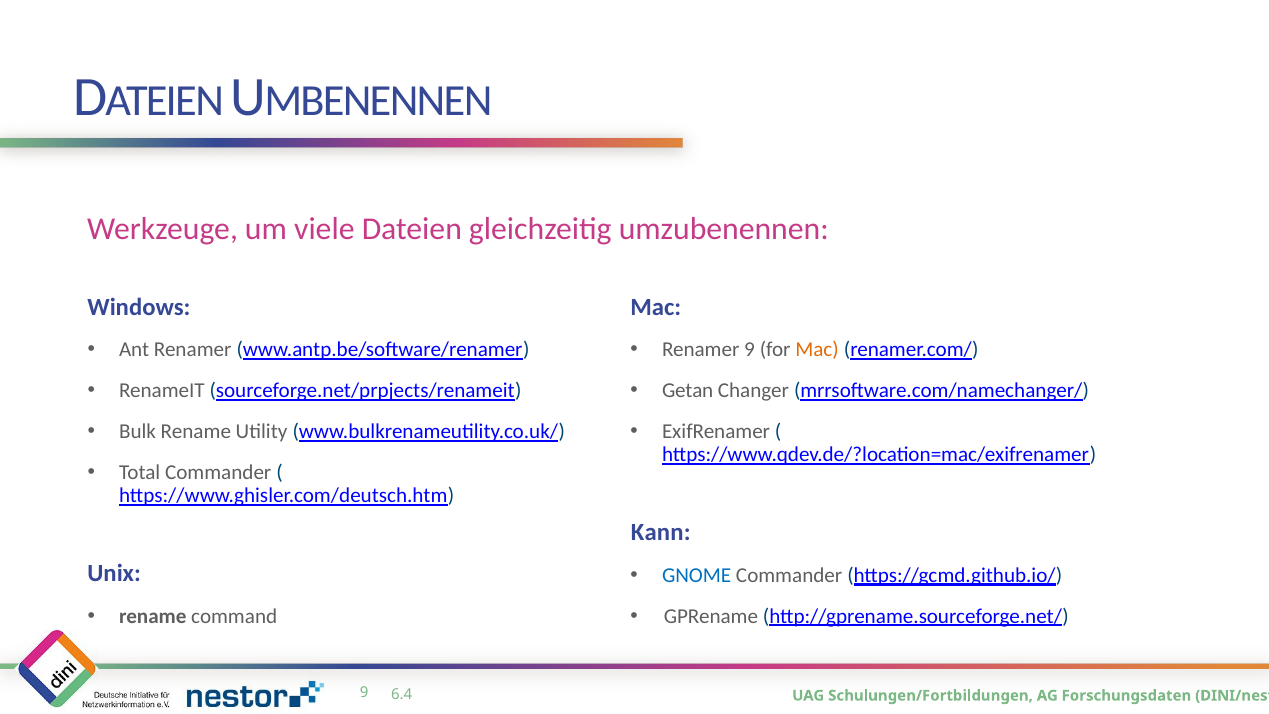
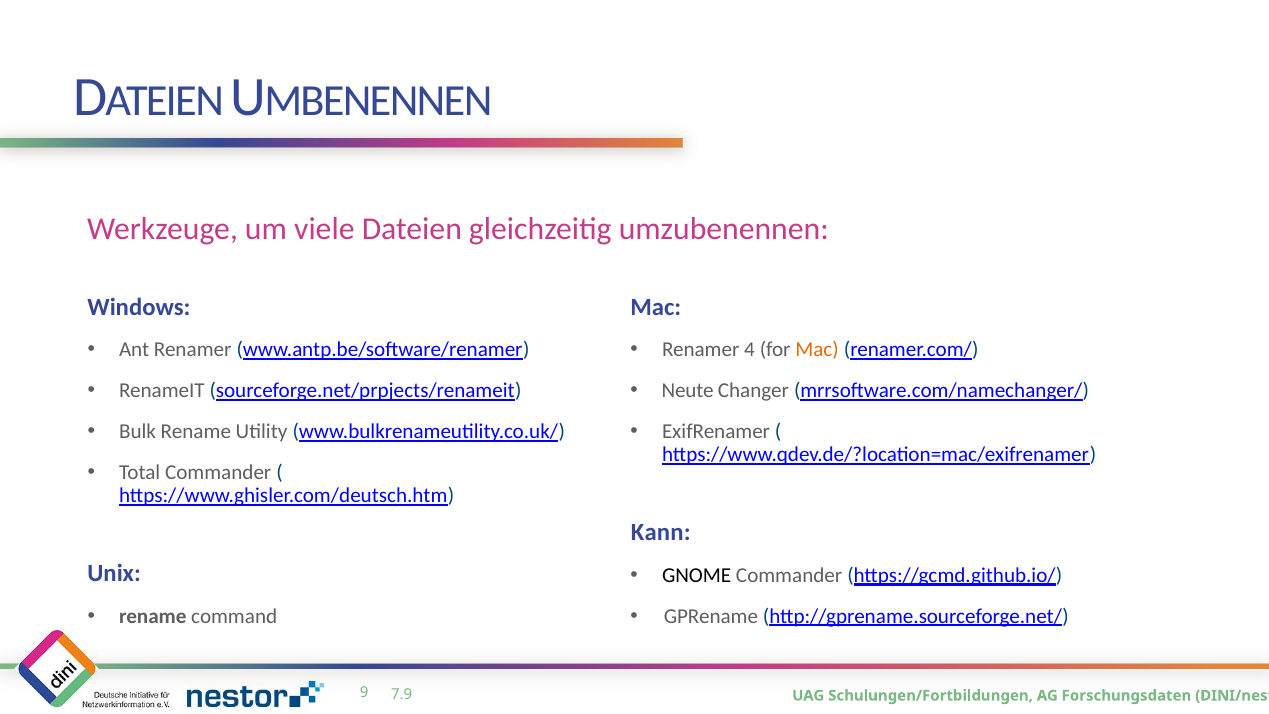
Renamer 9: 9 -> 4
Getan: Getan -> Neute
GNOME colour: blue -> black
6.4: 6.4 -> 7.9
